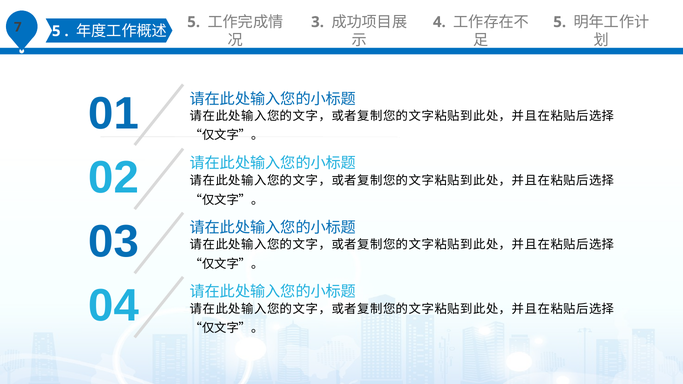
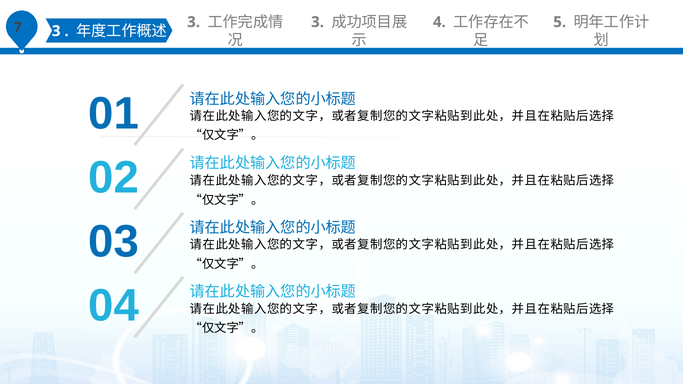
5 at (56, 31): 5 -> 3
5 at (194, 22): 5 -> 3
